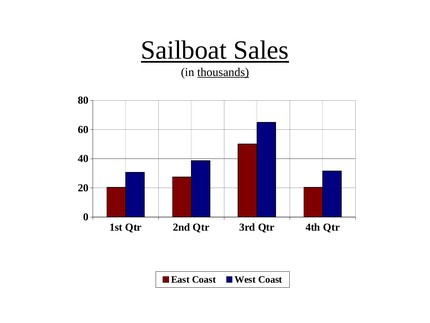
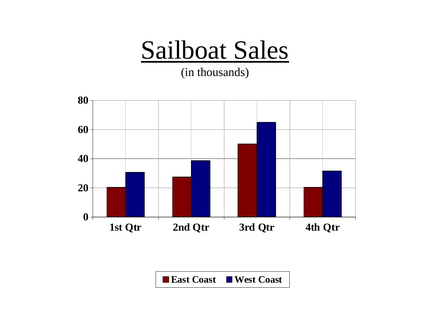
thousands underline: present -> none
